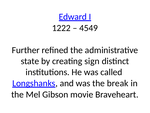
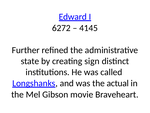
1222: 1222 -> 6272
4549: 4549 -> 4145
break: break -> actual
